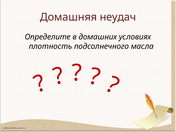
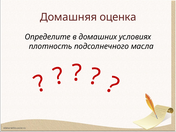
неудач: неудач -> оценка
